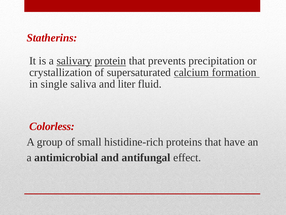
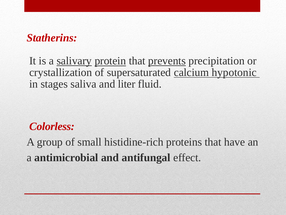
prevents underline: none -> present
formation: formation -> hypotonic
single: single -> stages
